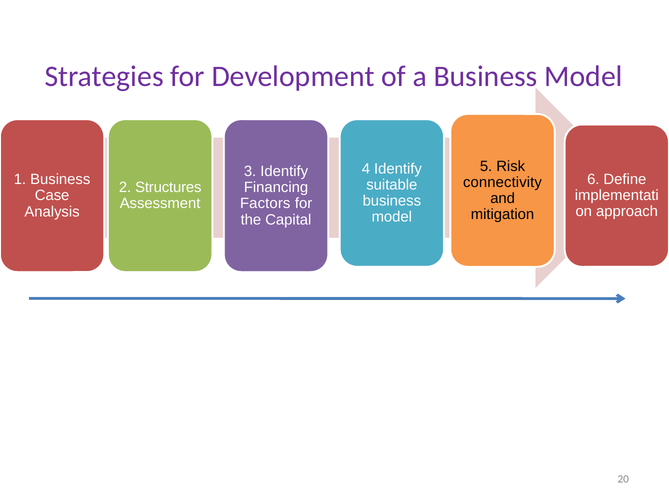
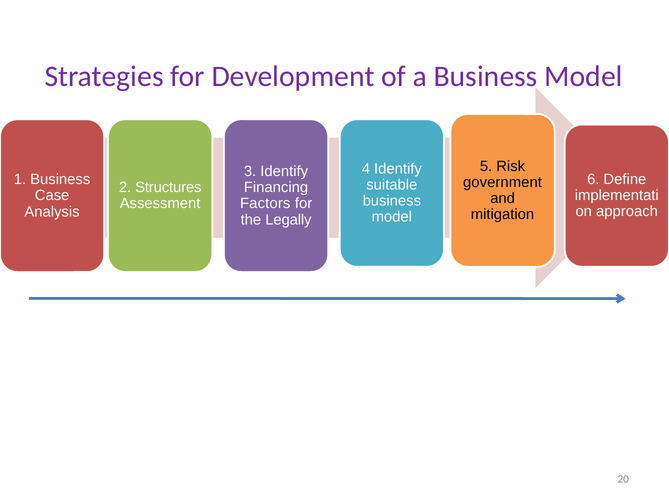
connectivity: connectivity -> government
Capital: Capital -> Legally
